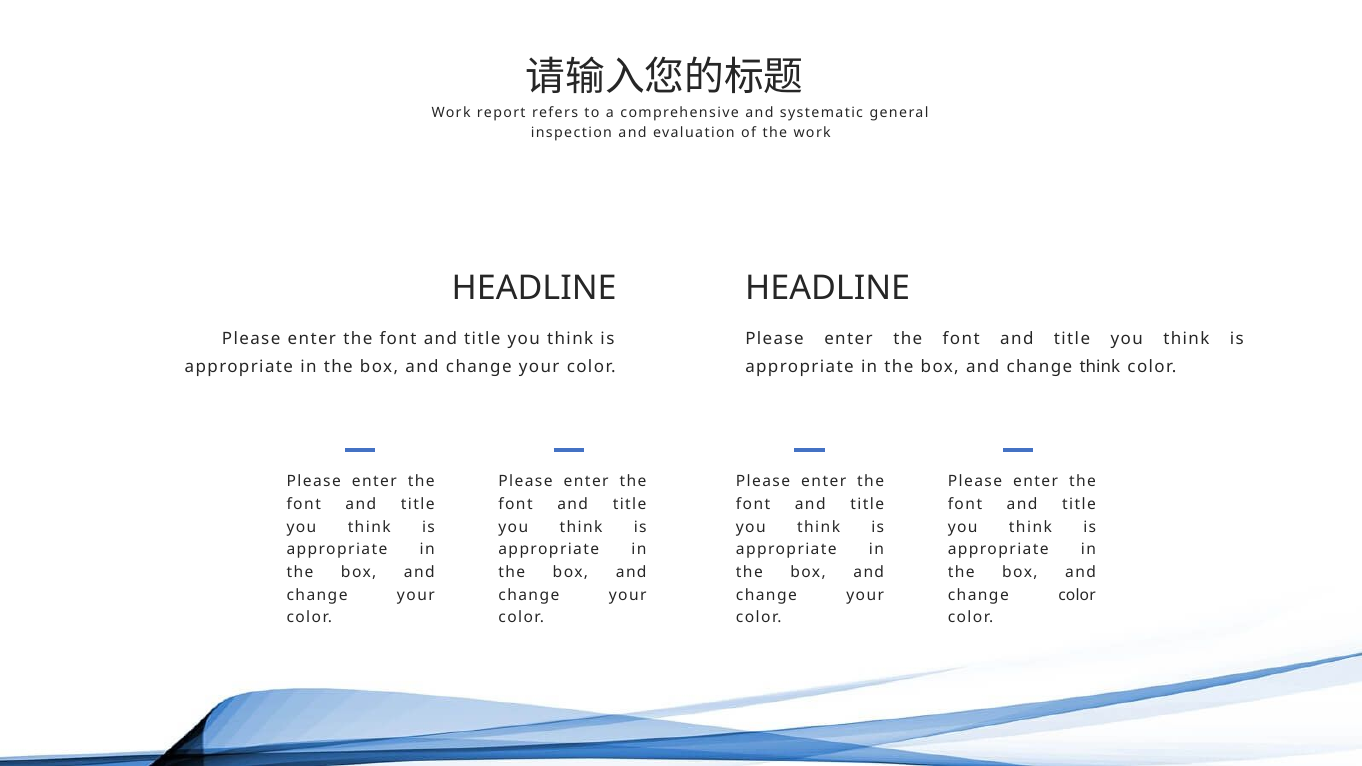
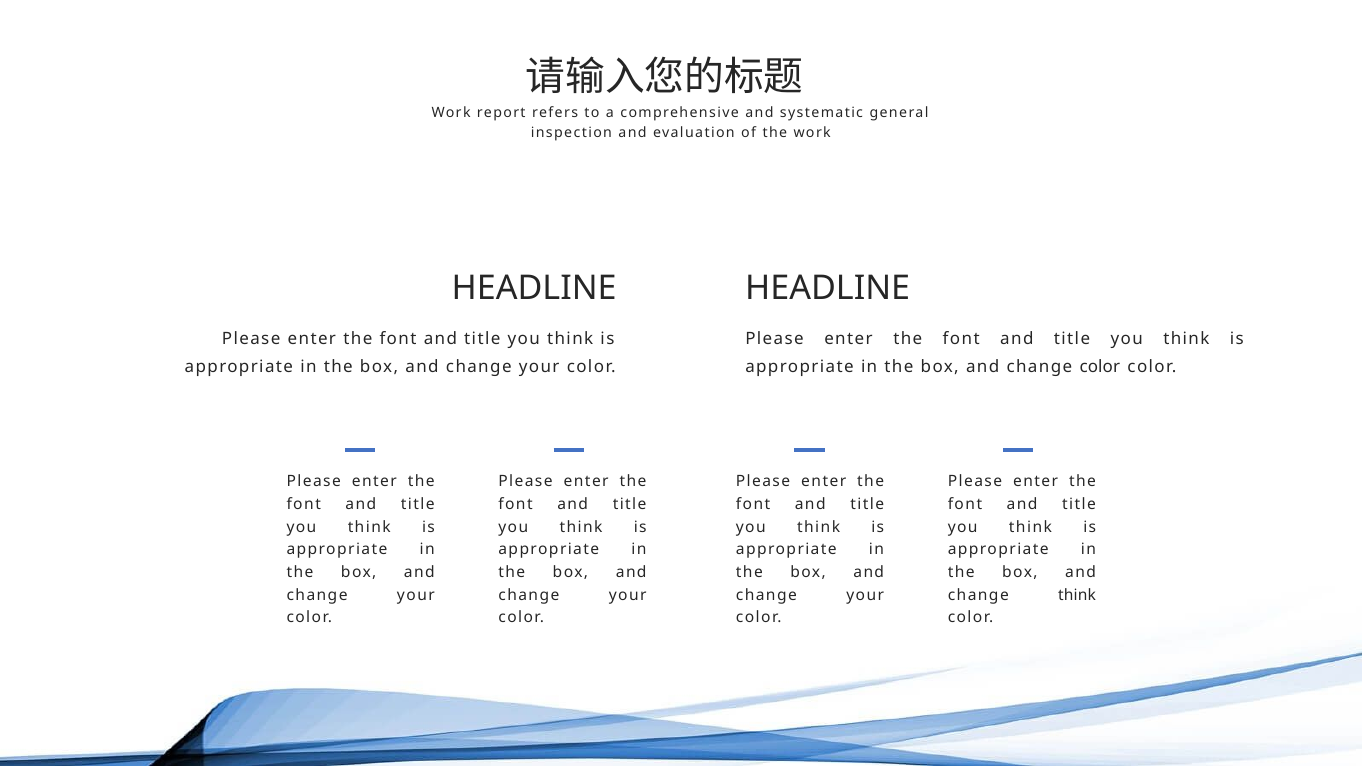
change think: think -> color
change color: color -> think
